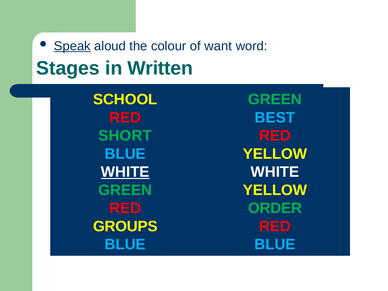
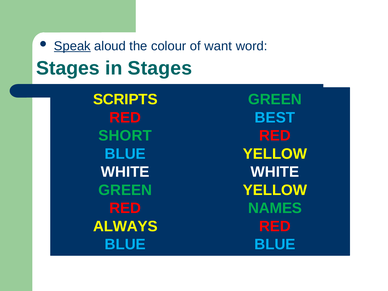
in Written: Written -> Stages
SCHOOL: SCHOOL -> SCRIPTS
WHITE at (125, 172) underline: present -> none
ORDER: ORDER -> NAMES
GROUPS: GROUPS -> ALWAYS
